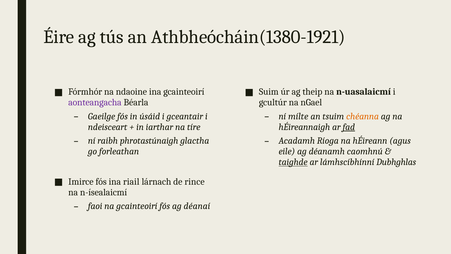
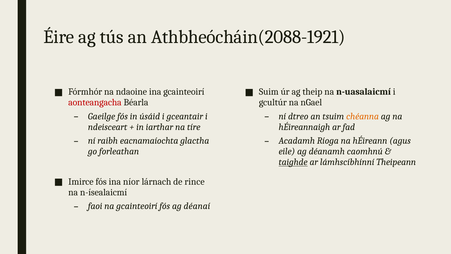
Athbheócháin(1380-1921: Athbheócháin(1380-1921 -> Athbheócháin(2088-1921
aonteangacha colour: purple -> red
mílte: mílte -> dtreo
fad underline: present -> none
phrotastúnaigh: phrotastúnaigh -> eacnamaíochta
Dubhghlas: Dubhghlas -> Theipeann
riail: riail -> níor
